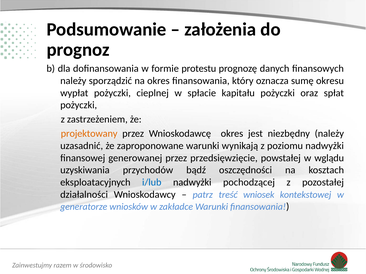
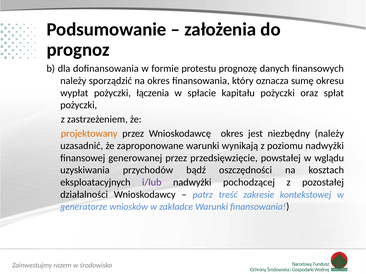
cieplnej: cieplnej -> łączenia
i/lub colour: blue -> purple
wniosek: wniosek -> zakresie
